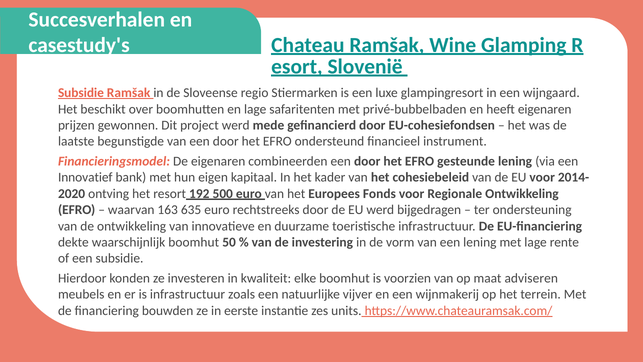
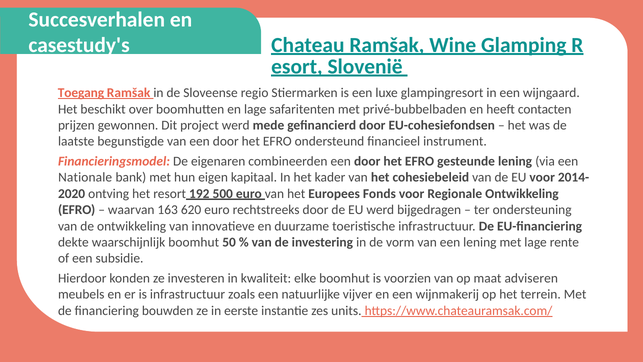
Subsidie at (81, 93): Subsidie -> Toegang
heeft eigenaren: eigenaren -> contacten
Innovatief: Innovatief -> Nationale
635: 635 -> 620
